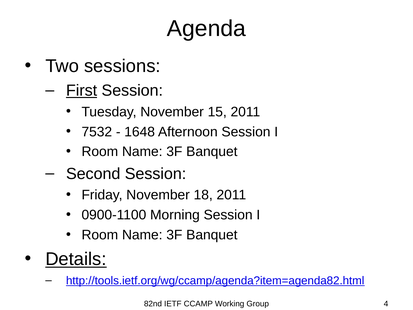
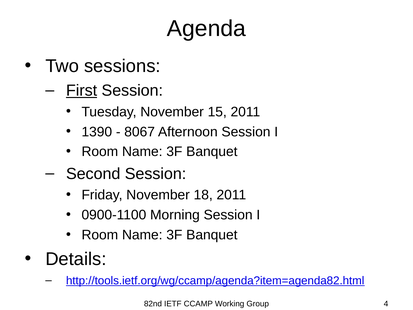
7532: 7532 -> 1390
1648: 1648 -> 8067
Details underline: present -> none
